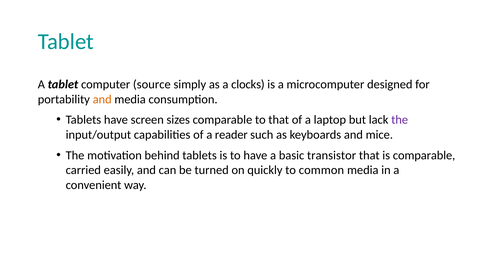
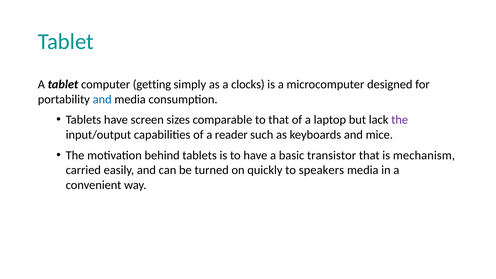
source: source -> getting
and at (102, 99) colour: orange -> blue
is comparable: comparable -> mechanism
common: common -> speakers
